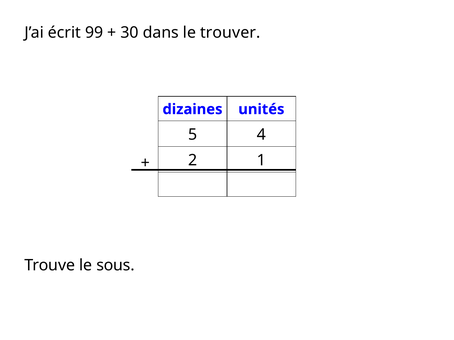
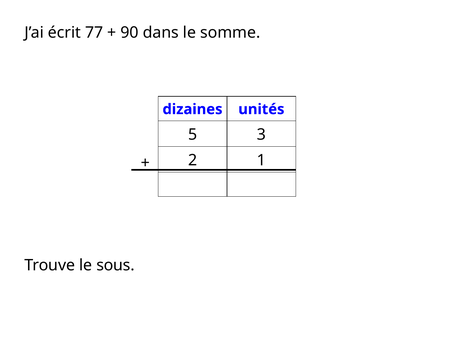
99: 99 -> 77
30: 30 -> 90
trouver: trouver -> somme
4: 4 -> 3
